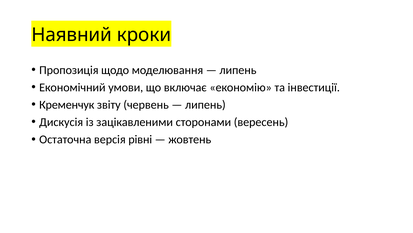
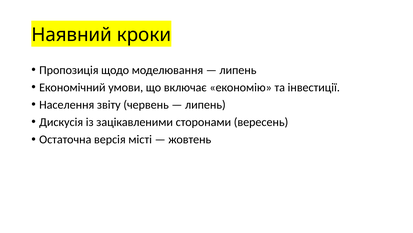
Кременчук: Кременчук -> Населення
рівні: рівні -> місті
